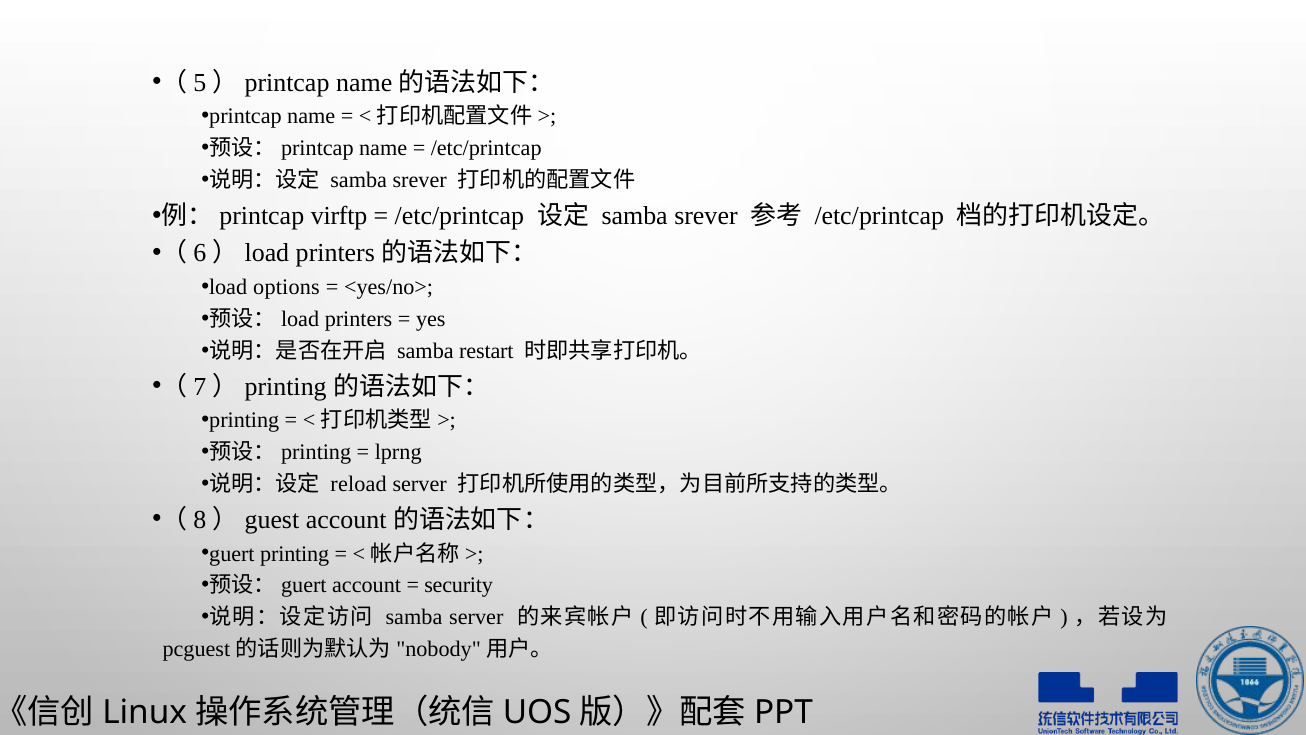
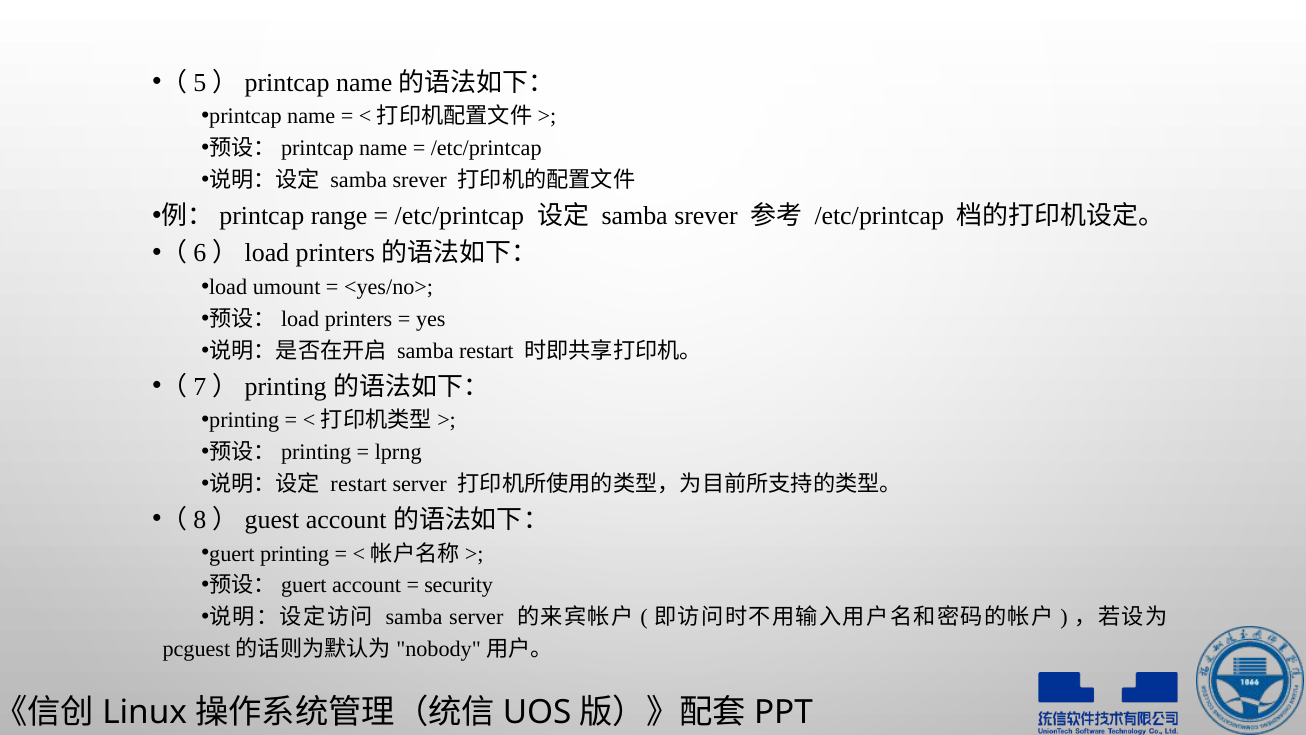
virftp: virftp -> range
options: options -> umount
reload at (359, 484): reload -> restart
